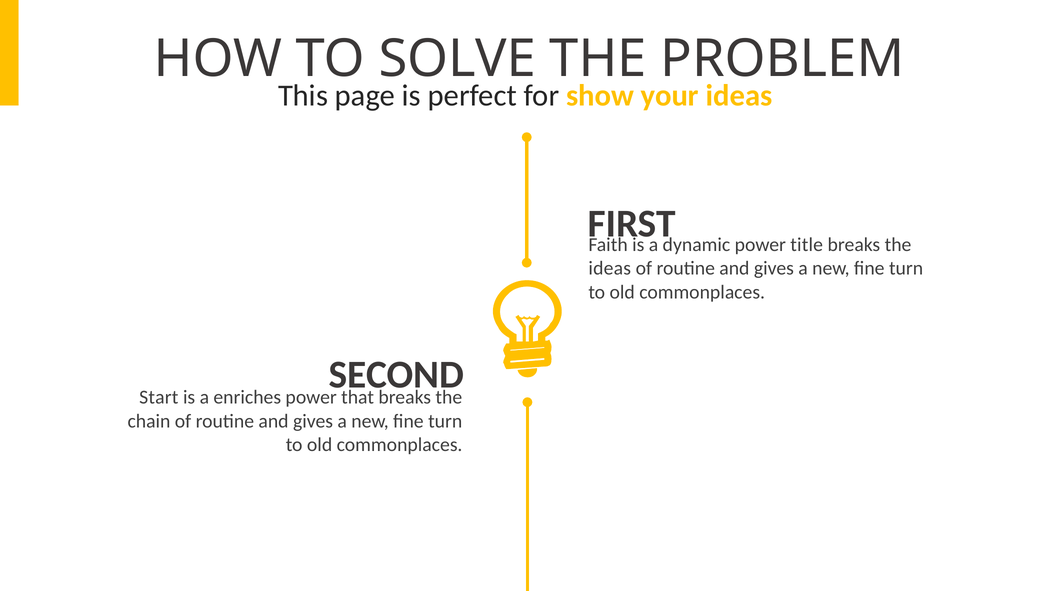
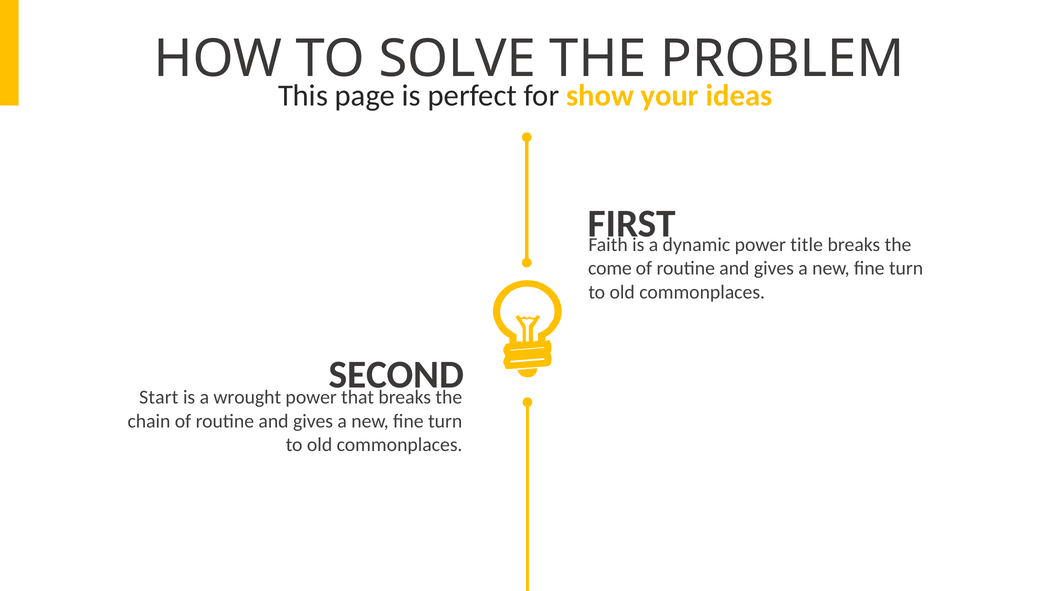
ideas at (610, 269): ideas -> come
enriches: enriches -> wrought
